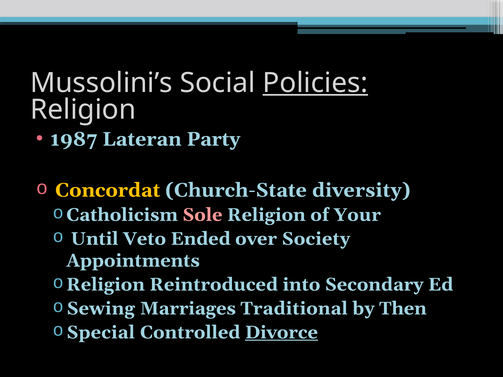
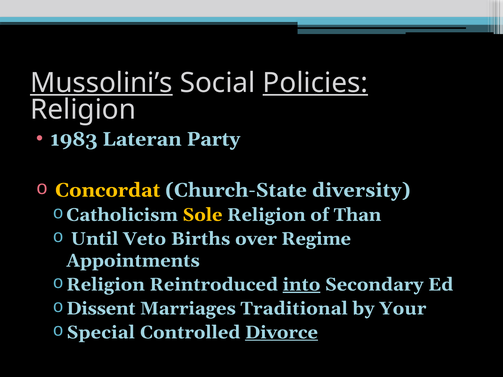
Mussolini’s underline: none -> present
1987: 1987 -> 1983
Sole colour: pink -> yellow
Your: Your -> Than
Ended: Ended -> Births
Society: Society -> Regime
into underline: none -> present
Sewing: Sewing -> Dissent
Then: Then -> Your
